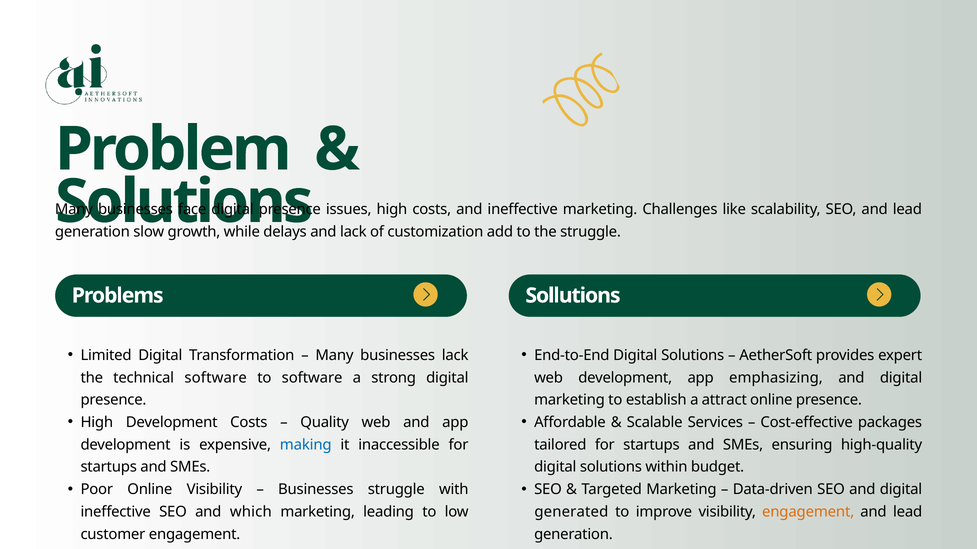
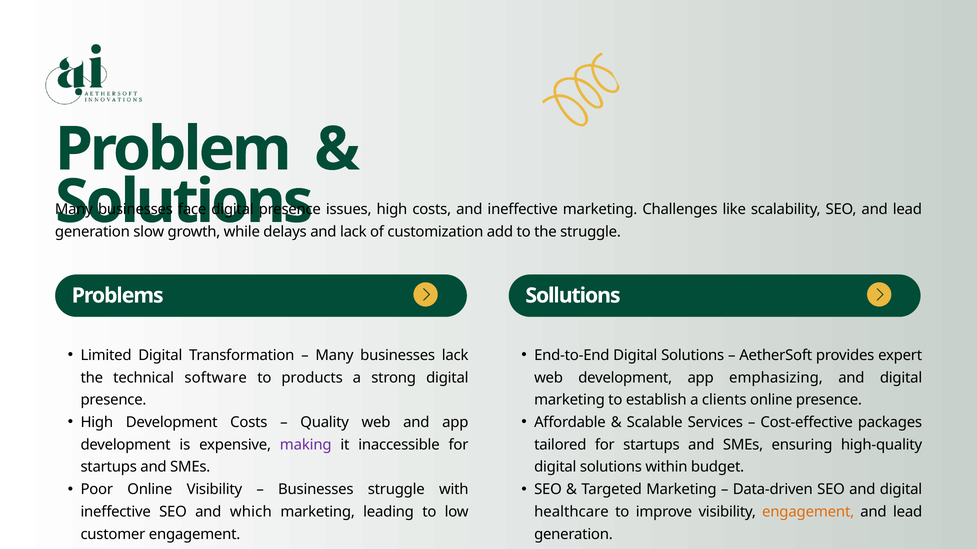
to software: software -> products
attract: attract -> clients
making colour: blue -> purple
generated: generated -> healthcare
